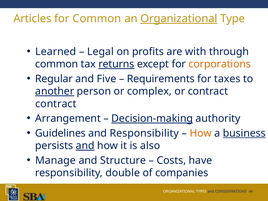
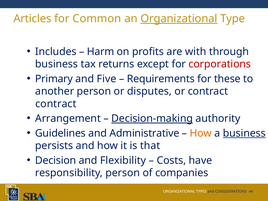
Learned: Learned -> Includes
Legal: Legal -> Harm
common at (57, 64): common -> business
returns underline: present -> none
corporations colour: orange -> red
Regular: Regular -> Primary
taxes: taxes -> these
another underline: present -> none
complex: complex -> disputes
and Responsibility: Responsibility -> Administrative
and at (85, 146) underline: present -> none
also: also -> that
Manage: Manage -> Decision
Structure: Structure -> Flexibility
responsibility double: double -> person
